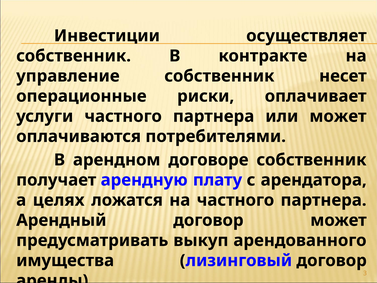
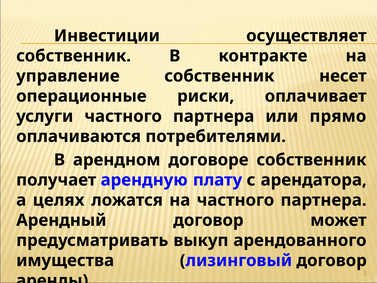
или может: может -> прямо
